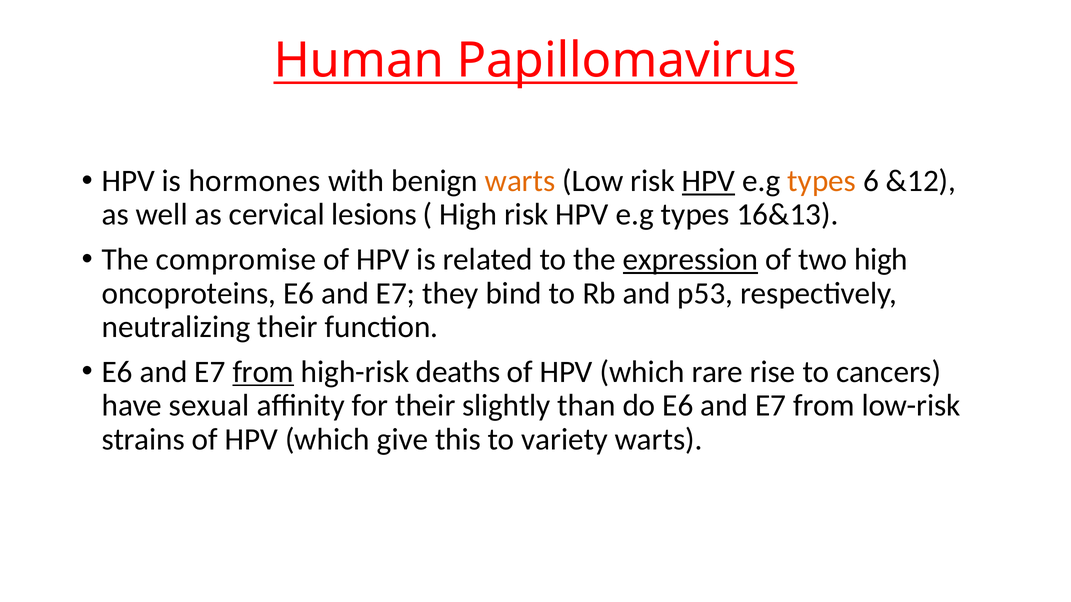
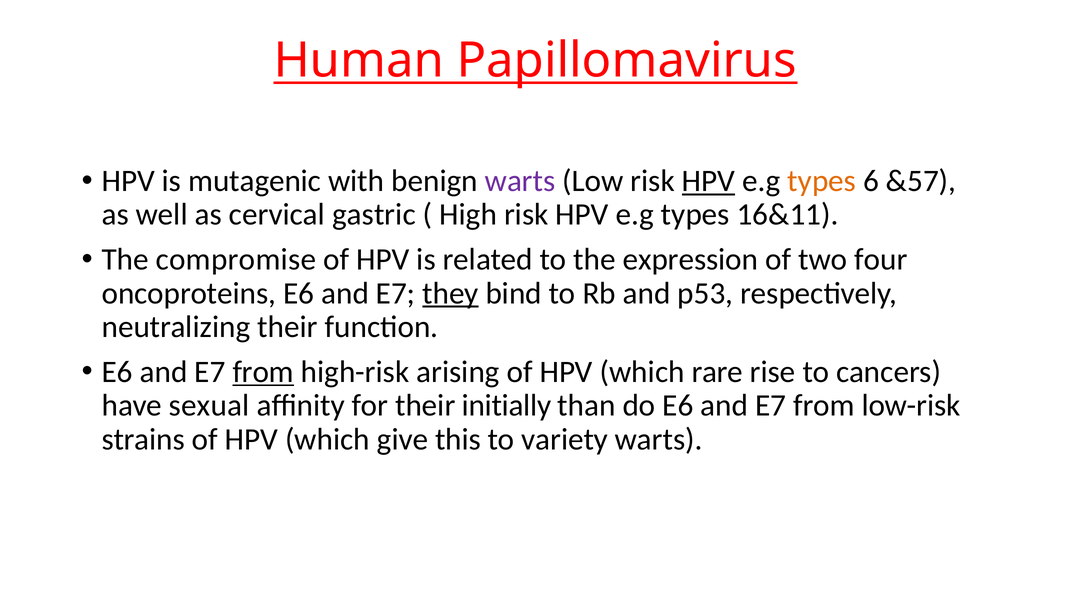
hormones: hormones -> mutagenic
warts at (520, 181) colour: orange -> purple
&12: &12 -> &57
lesions: lesions -> gastric
16&13: 16&13 -> 16&11
expression underline: present -> none
two high: high -> four
they underline: none -> present
deaths: deaths -> arising
slightly: slightly -> initially
